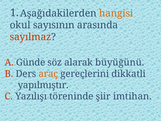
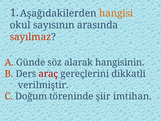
büyüğünü: büyüğünü -> hangisinin
araç colour: orange -> red
yapılmıştır: yapılmıştır -> verilmiştir
Yazılışı: Yazılışı -> Doğum
